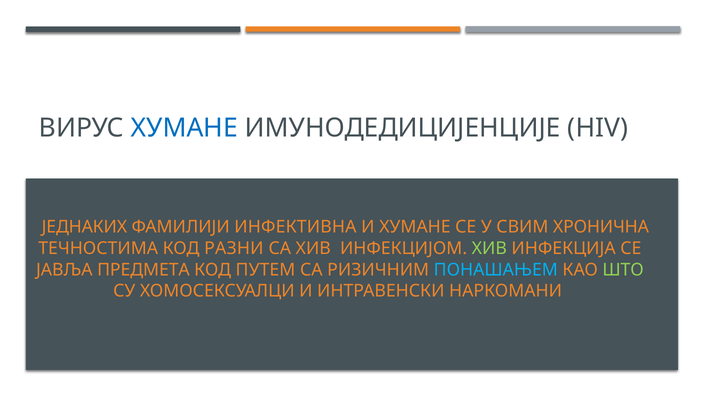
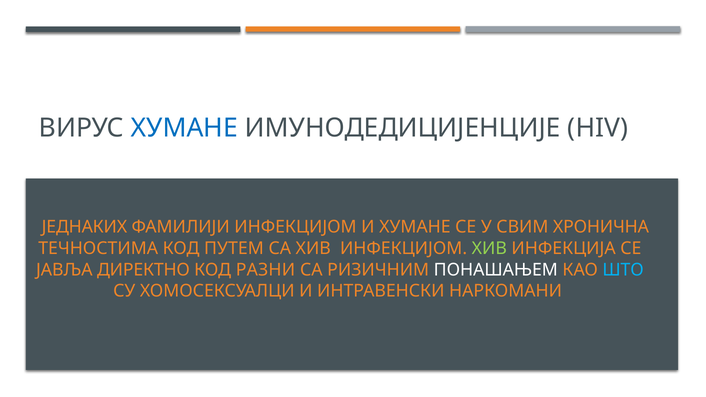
ФАМИЛИЈИ ИНФЕКТИВНА: ИНФЕКТИВНА -> ИНФЕКЦИЈОМ
РАЗНИ: РАЗНИ -> ПУТЕМ
ПРЕДМЕТА: ПРЕДМЕТА -> ДИРЕКТНО
ПУТЕМ: ПУТЕМ -> РАЗНИ
ПОНАШАЊЕМ colour: light blue -> white
ШТО colour: light green -> light blue
